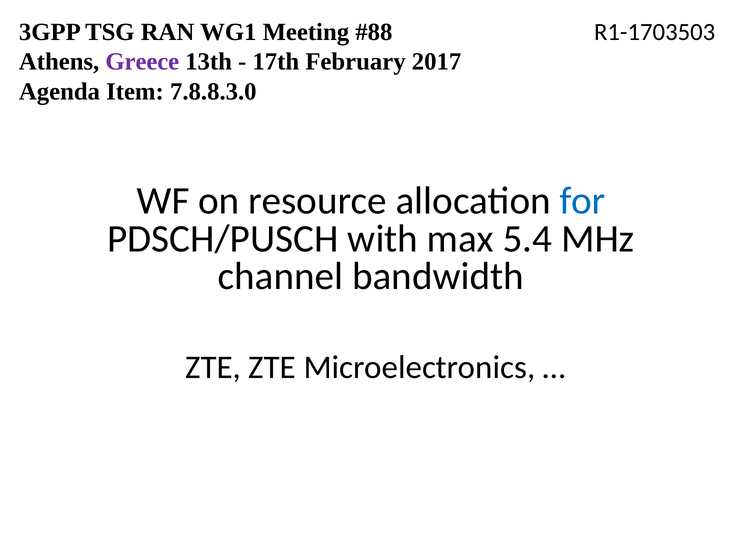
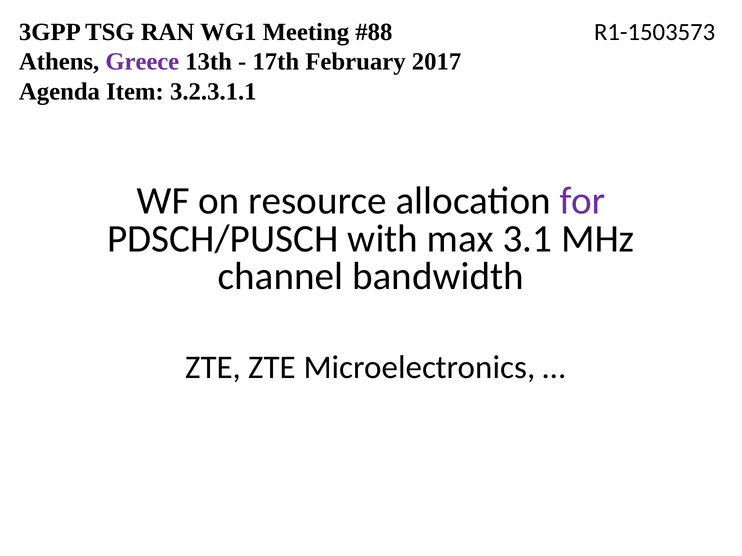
R1-1703503: R1-1703503 -> R1-1503573
7.8.8.3.0: 7.8.8.3.0 -> 3.2.3.1.1
for colour: blue -> purple
5.4: 5.4 -> 3.1
